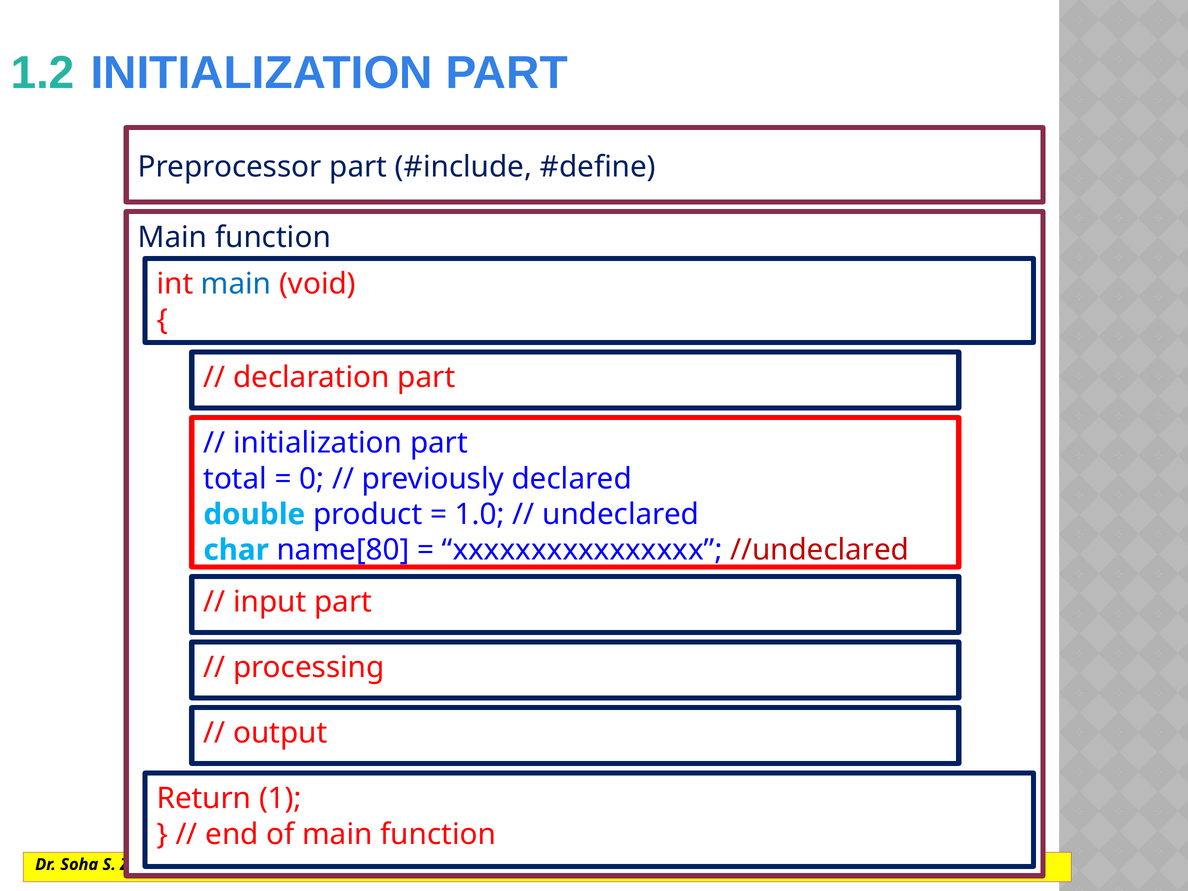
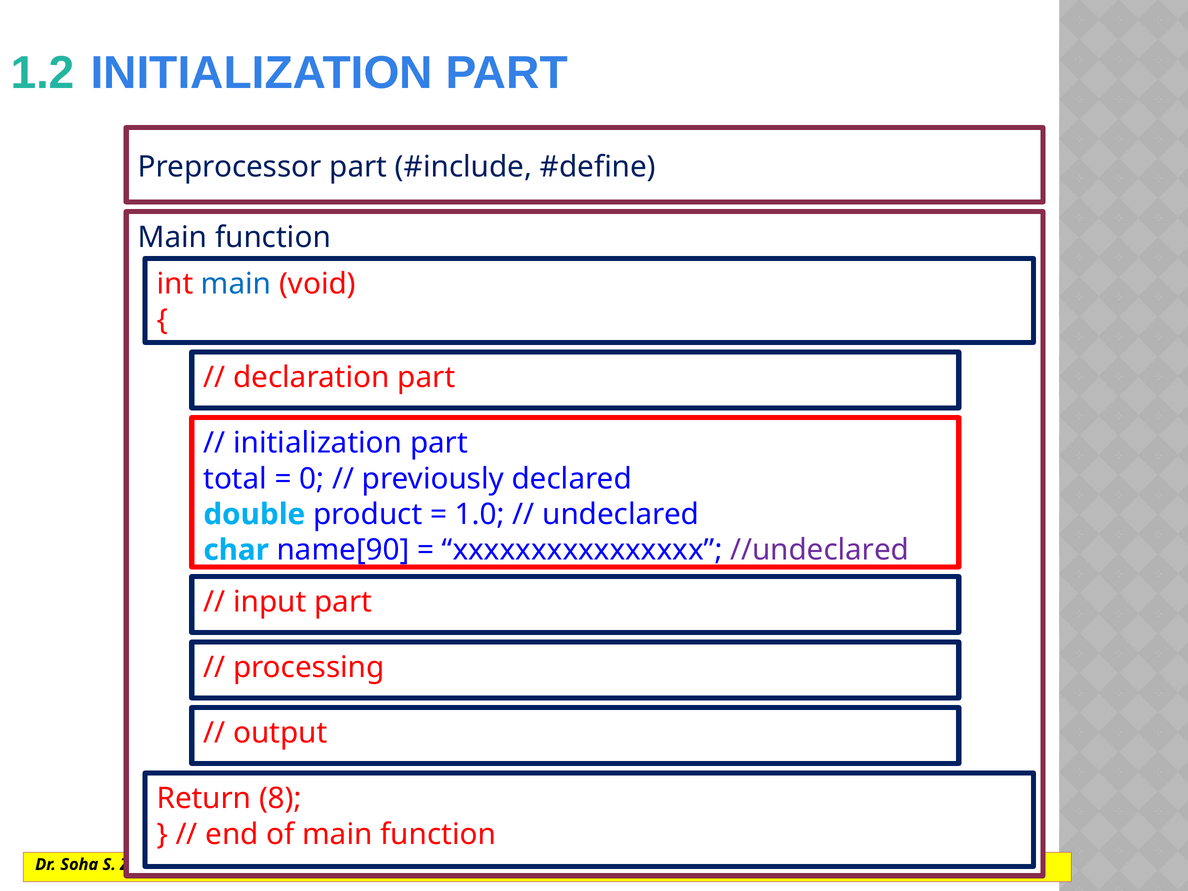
name[80: name[80 -> name[90
//undeclared colour: red -> purple
1: 1 -> 8
